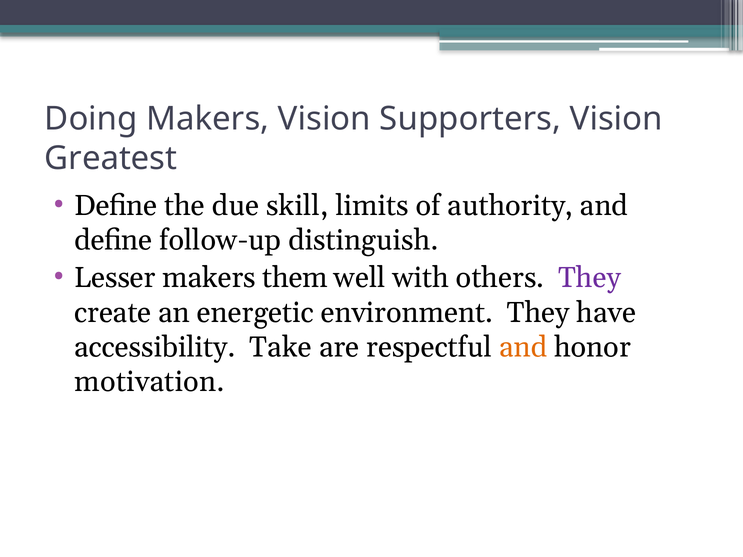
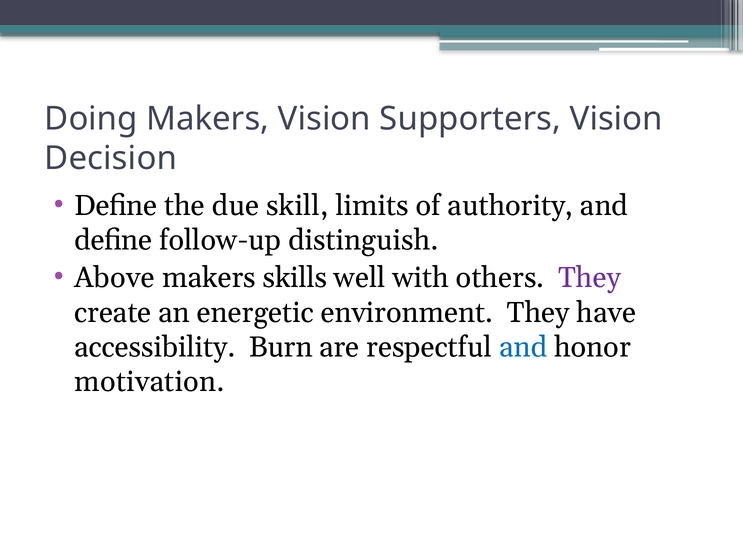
Greatest: Greatest -> Decision
Lesser: Lesser -> Above
them: them -> skills
Take: Take -> Burn
and at (523, 347) colour: orange -> blue
